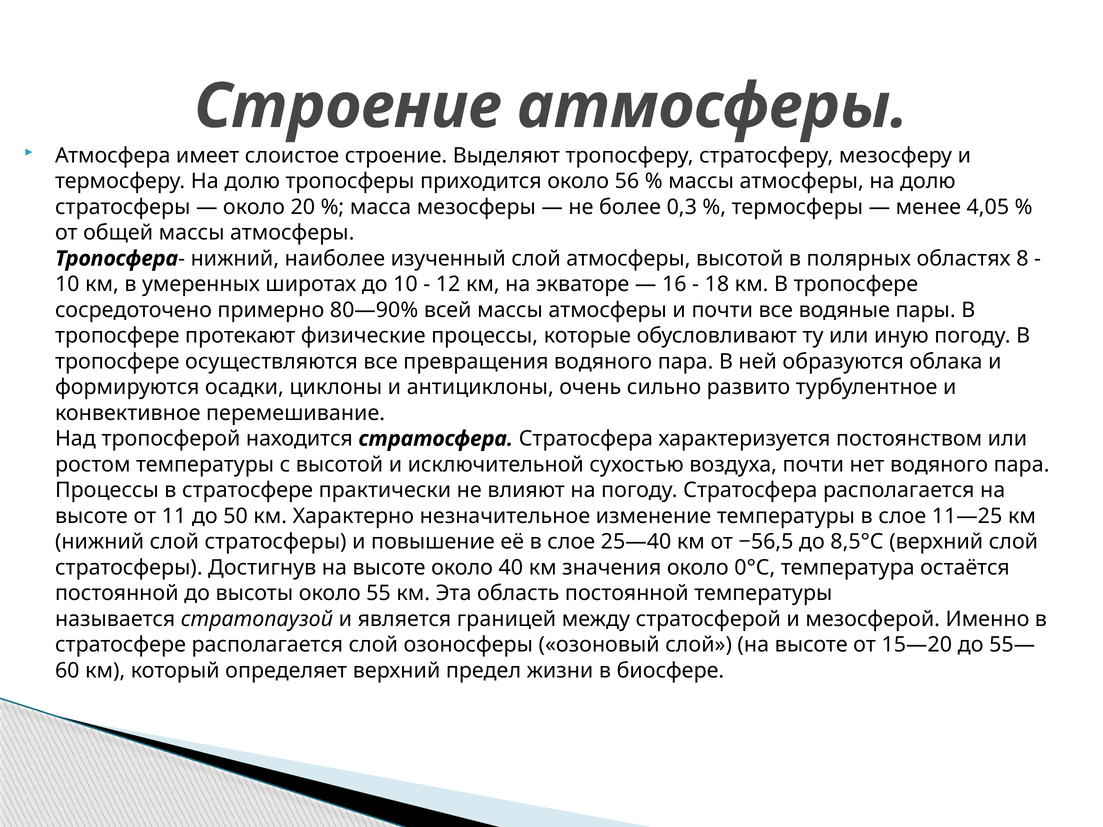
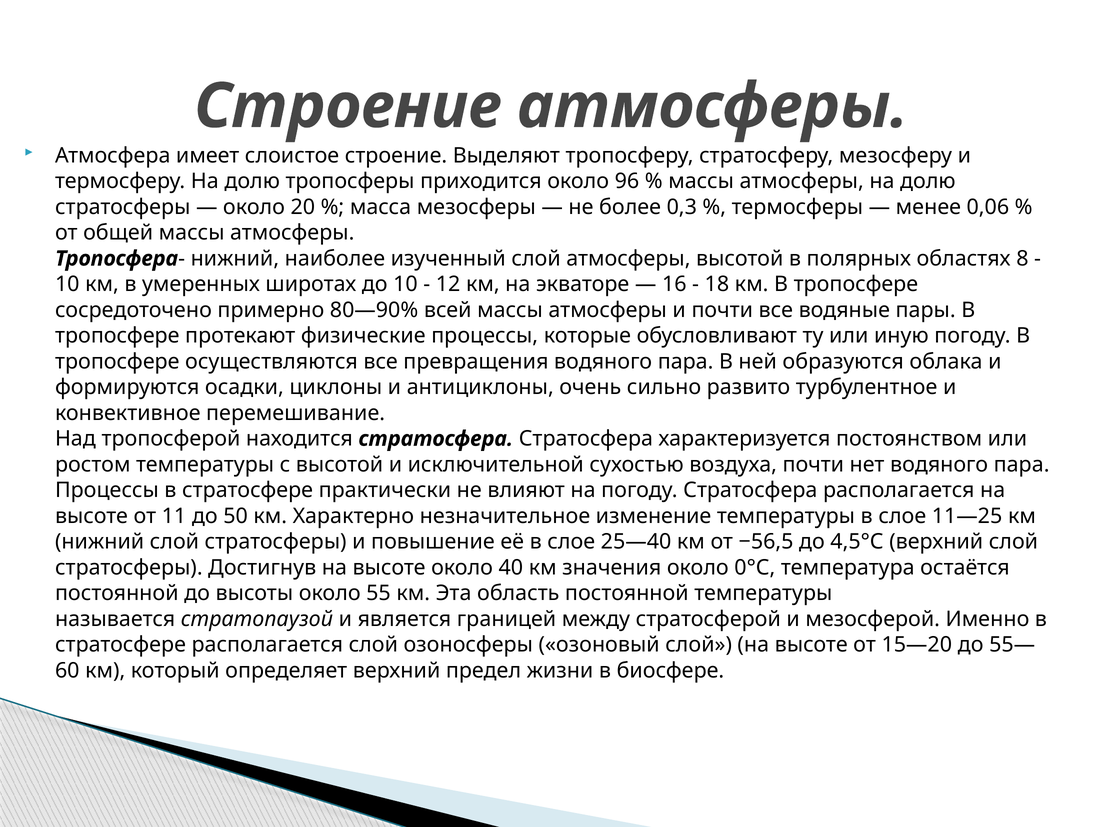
56: 56 -> 96
4,05: 4,05 -> 0,06
8,5°С: 8,5°С -> 4,5°С
